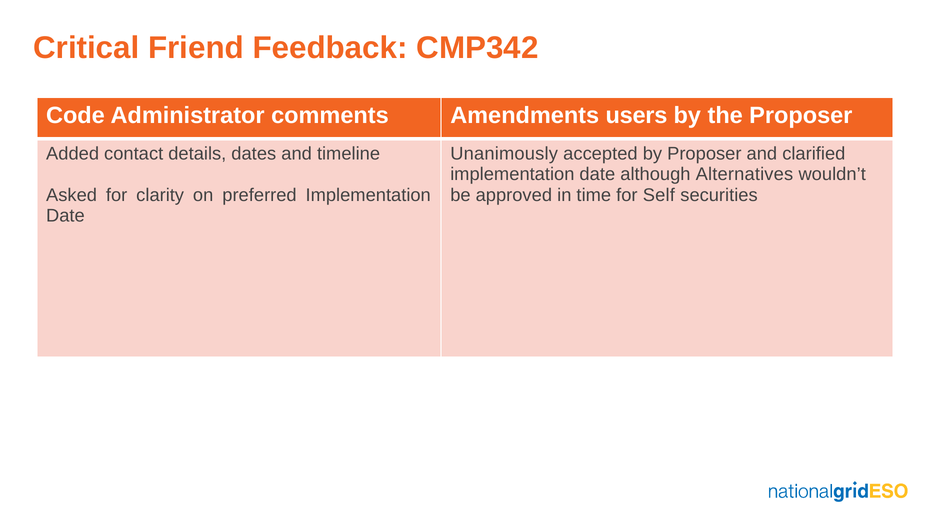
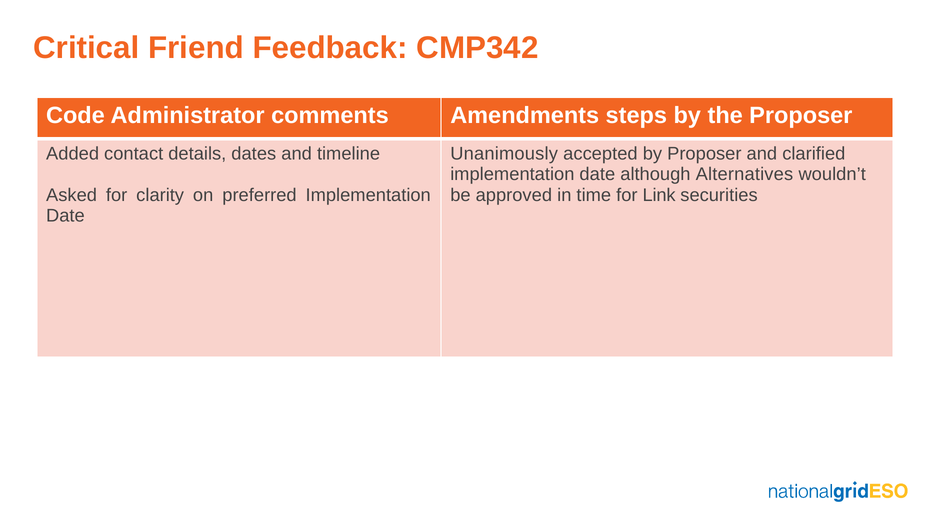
users: users -> steps
Self: Self -> Link
